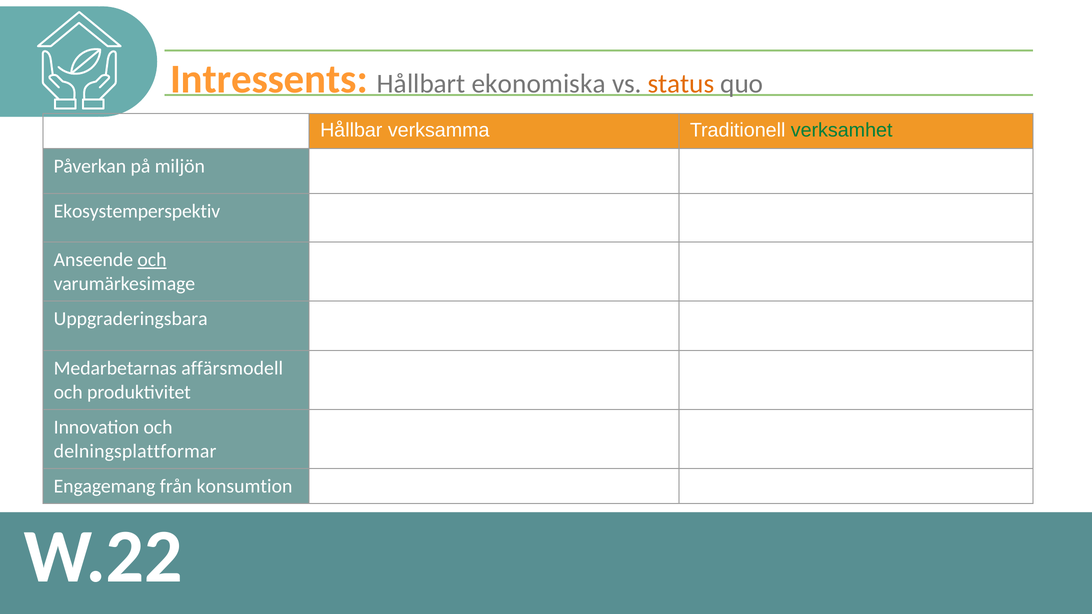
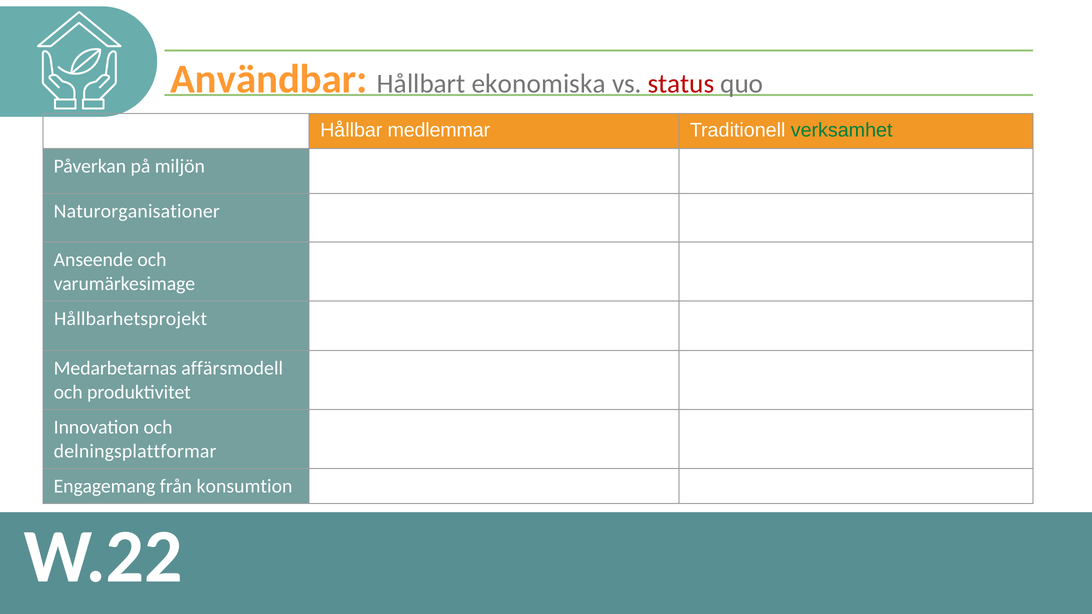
Intressents: Intressents -> Användbar
status colour: orange -> red
verksamma: verksamma -> medlemmar
Ekosystemperspektiv: Ekosystemperspektiv -> Naturorganisationer
och at (152, 260) underline: present -> none
Uppgraderingsbara: Uppgraderingsbara -> Hållbarhetsprojekt
